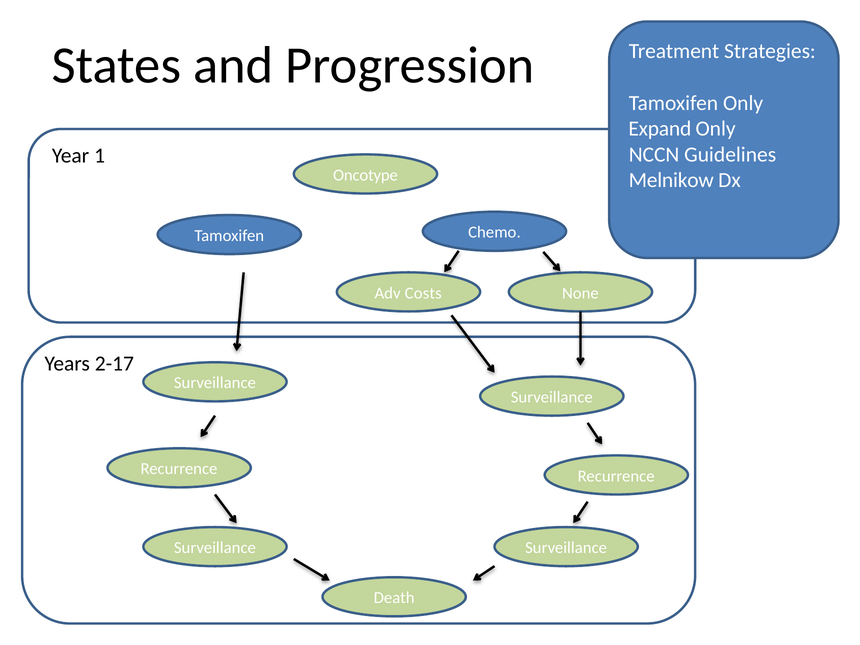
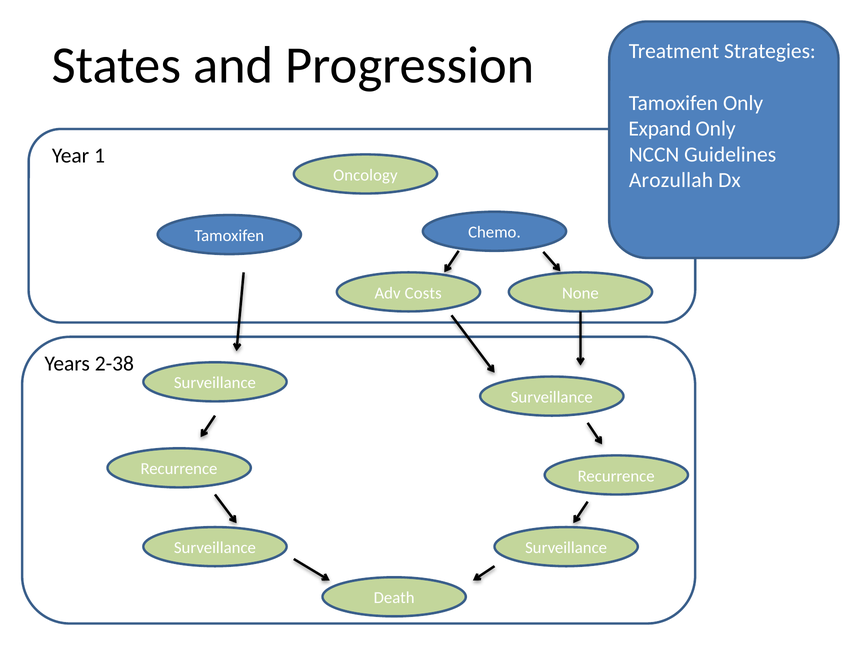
Oncotype: Oncotype -> Oncology
Melnikow: Melnikow -> Arozullah
2-17: 2-17 -> 2-38
